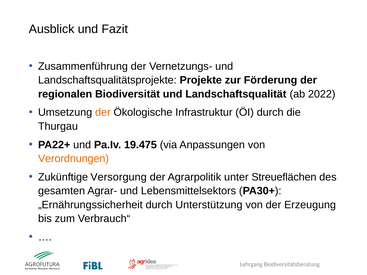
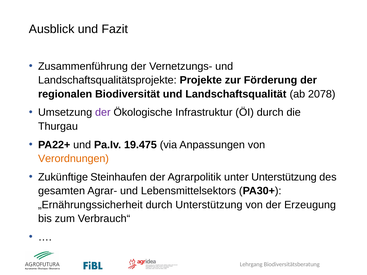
2022: 2022 -> 2078
der at (103, 113) colour: orange -> purple
Versorgung: Versorgung -> Steinhaufen
unter Streueflächen: Streueflächen -> Unterstützung
